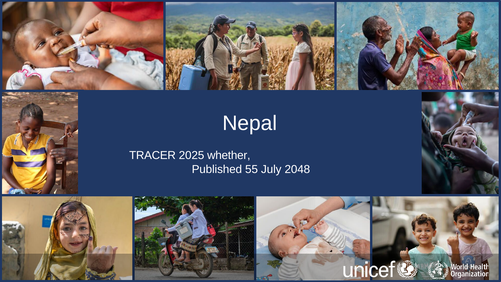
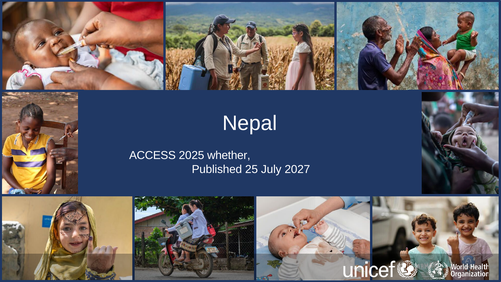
TRACER: TRACER -> ACCESS
55: 55 -> 25
2048: 2048 -> 2027
